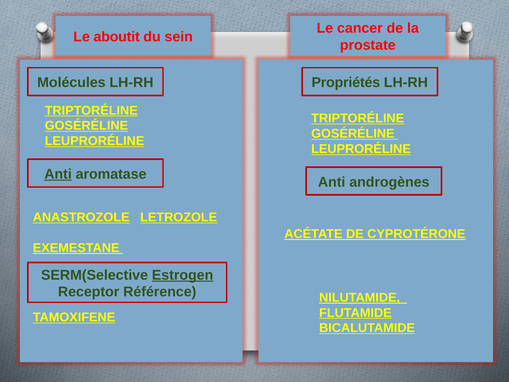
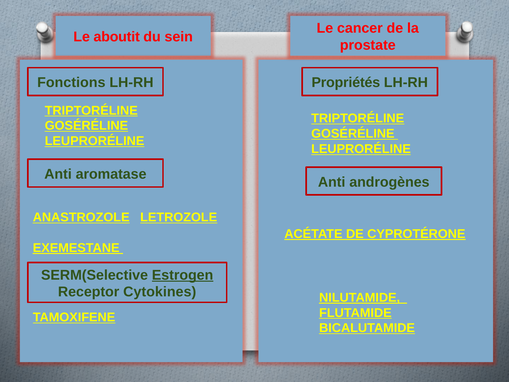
Molécules: Molécules -> Fonctions
Anti at (58, 174) underline: present -> none
Référence: Référence -> Cytokines
